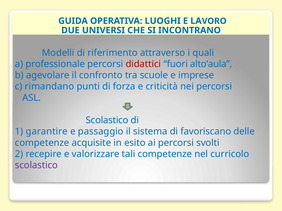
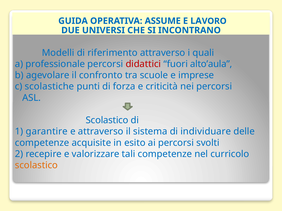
LUOGHI: LUOGHI -> ASSUME
rimandano: rimandano -> scolastiche
e passaggio: passaggio -> attraverso
favoriscano: favoriscano -> individuare
scolastico at (36, 166) colour: purple -> orange
